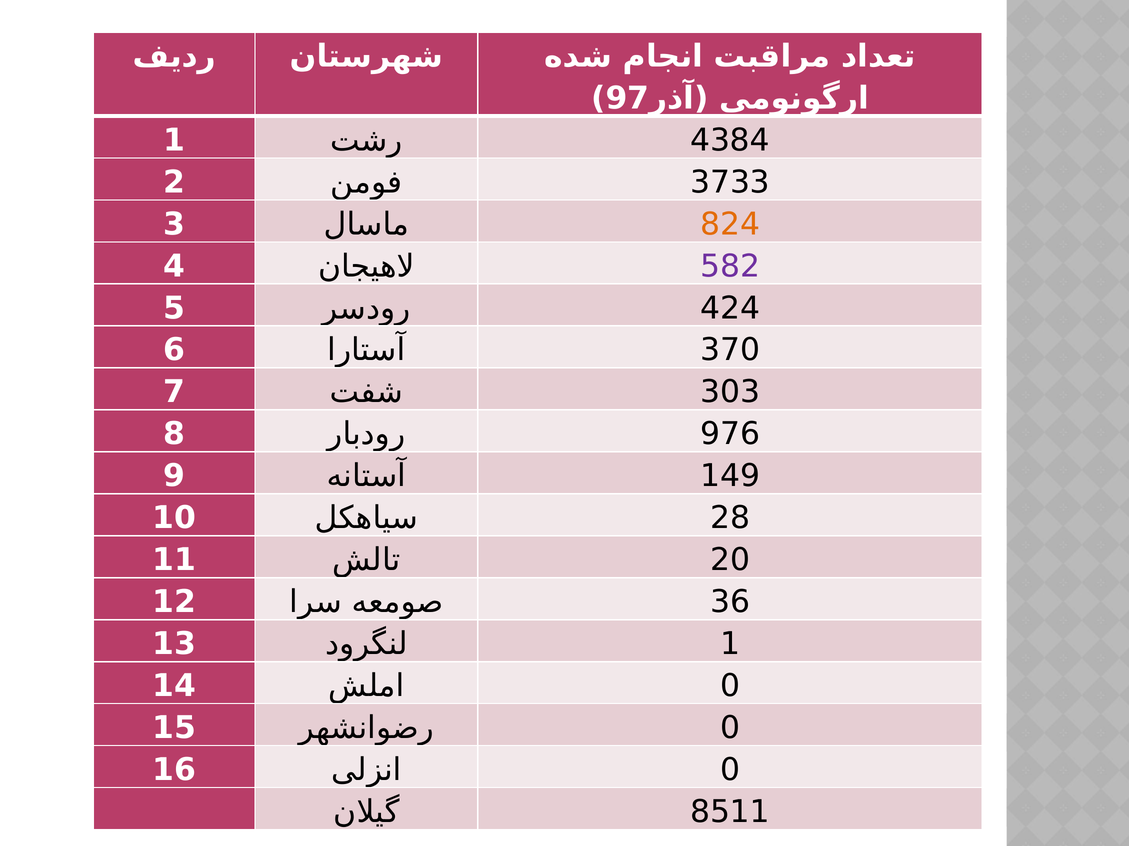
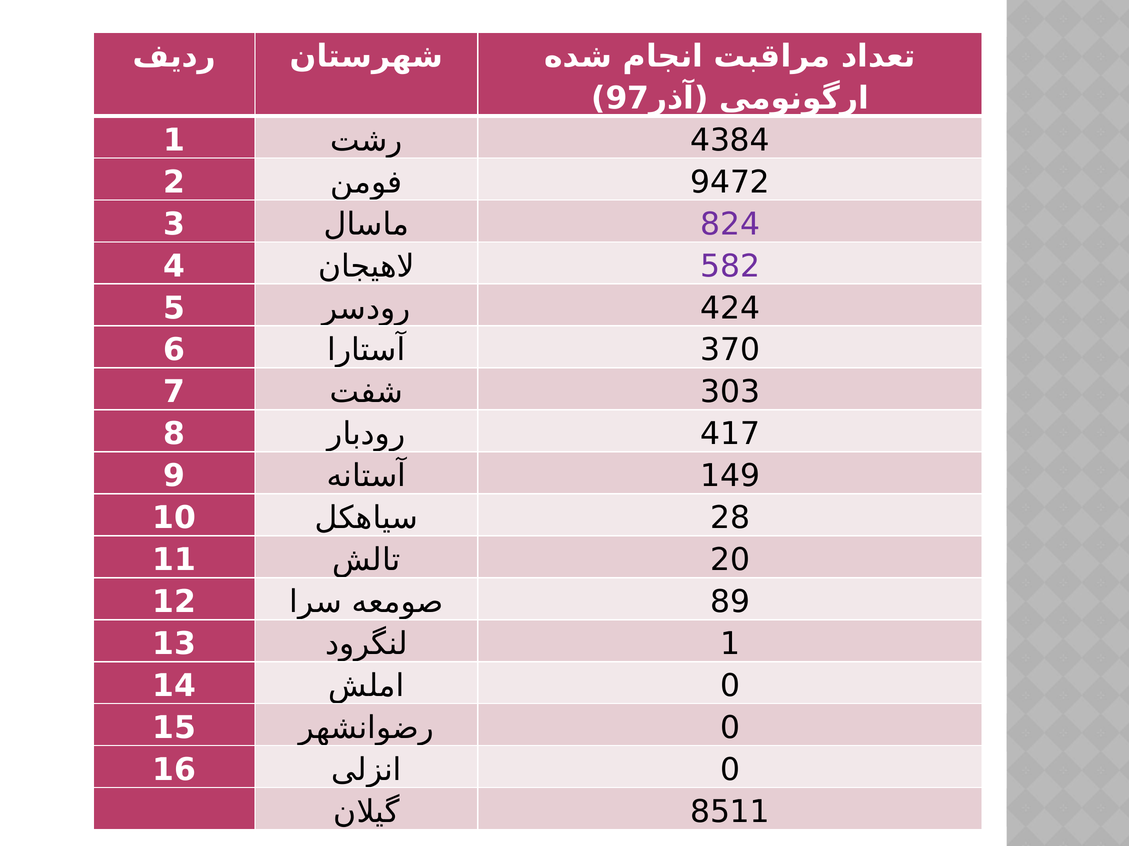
3733: 3733 -> 9472
824 colour: orange -> purple
976: 976 -> 417
36: 36 -> 89
